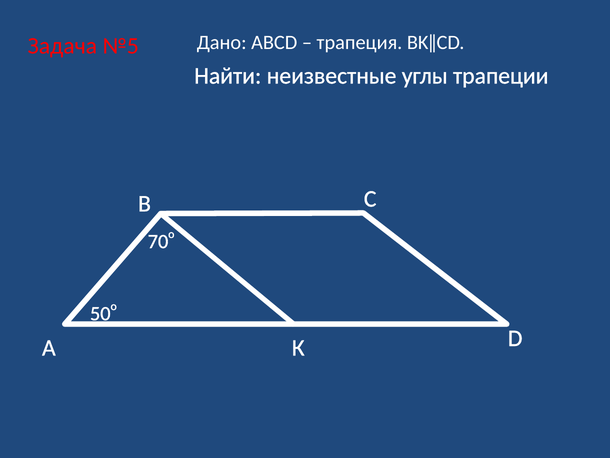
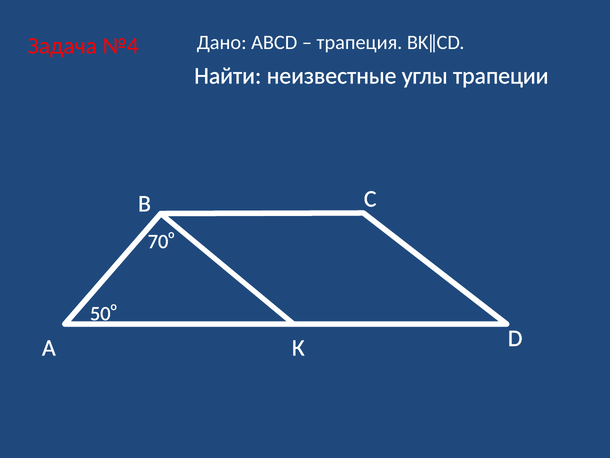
№5: №5 -> №4
